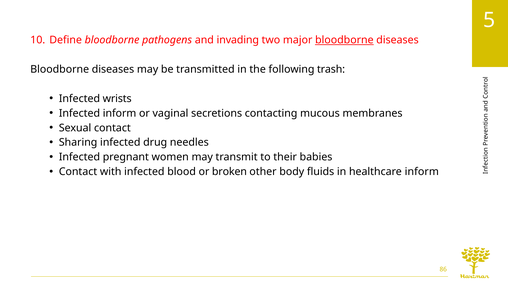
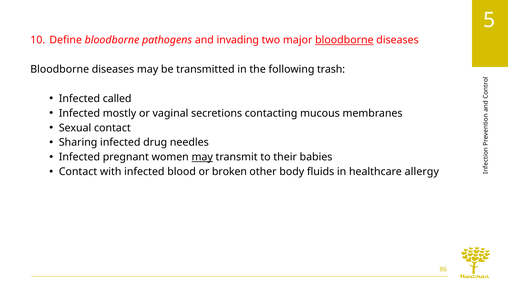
wrists: wrists -> called
Infected inform: inform -> mostly
may at (202, 157) underline: none -> present
healthcare inform: inform -> allergy
